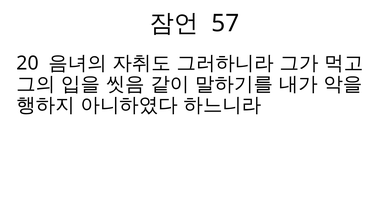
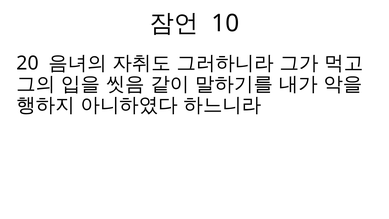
57: 57 -> 10
